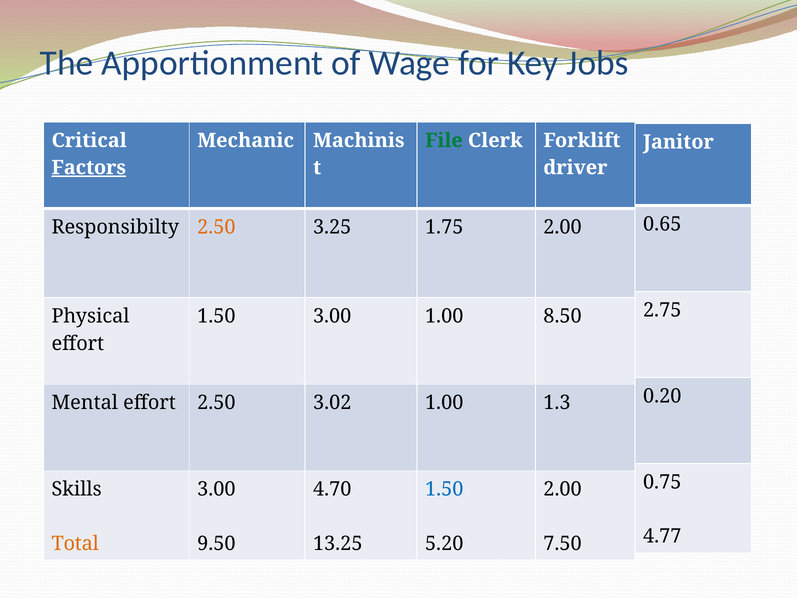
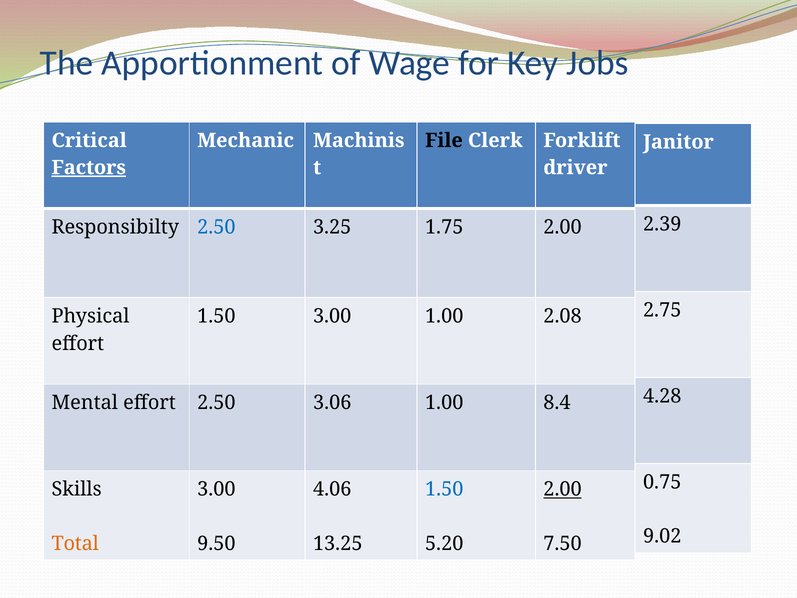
File colour: green -> black
0.65: 0.65 -> 2.39
2.50 at (216, 227) colour: orange -> blue
8.50: 8.50 -> 2.08
0.20: 0.20 -> 4.28
3.02: 3.02 -> 3.06
1.3: 1.3 -> 8.4
4.70: 4.70 -> 4.06
2.00 at (563, 489) underline: none -> present
4.77: 4.77 -> 9.02
